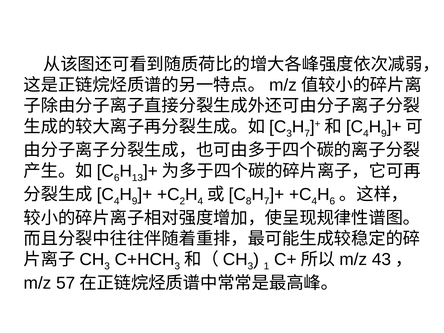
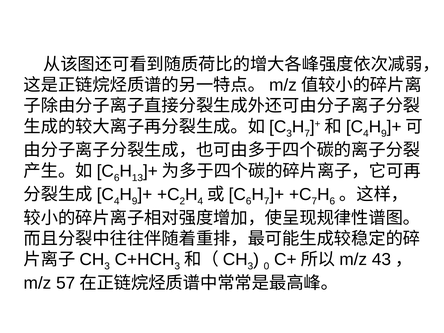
8 at (249, 201): 8 -> 6
4 at (314, 201): 4 -> 7
1: 1 -> 0
